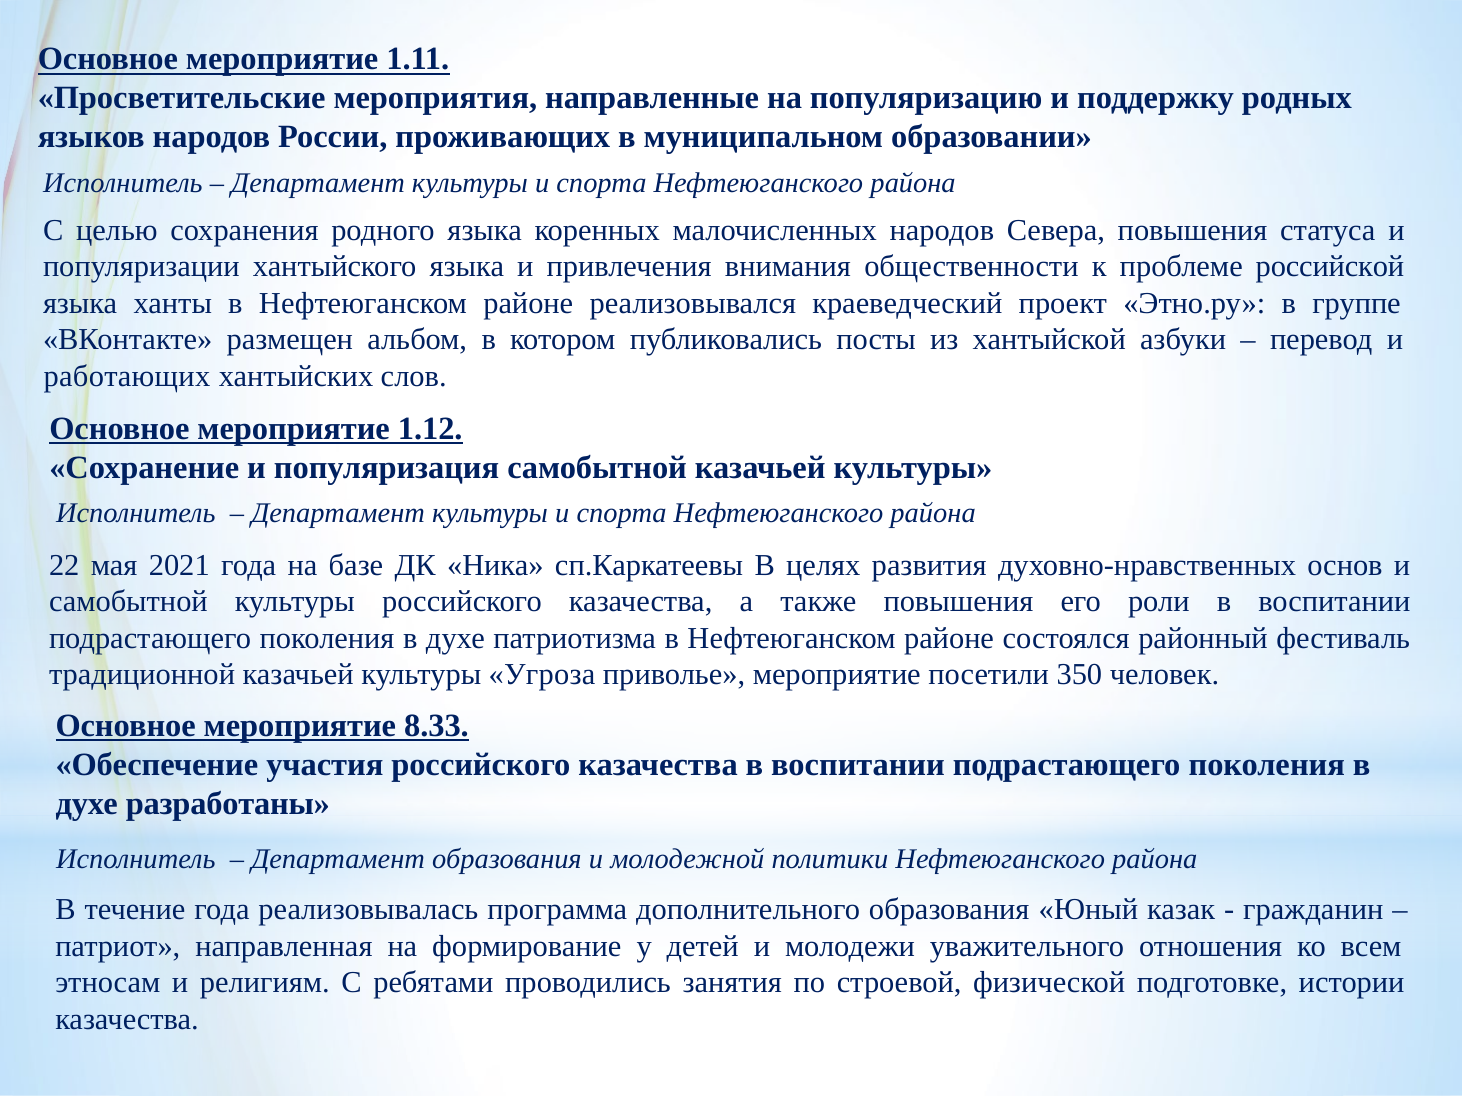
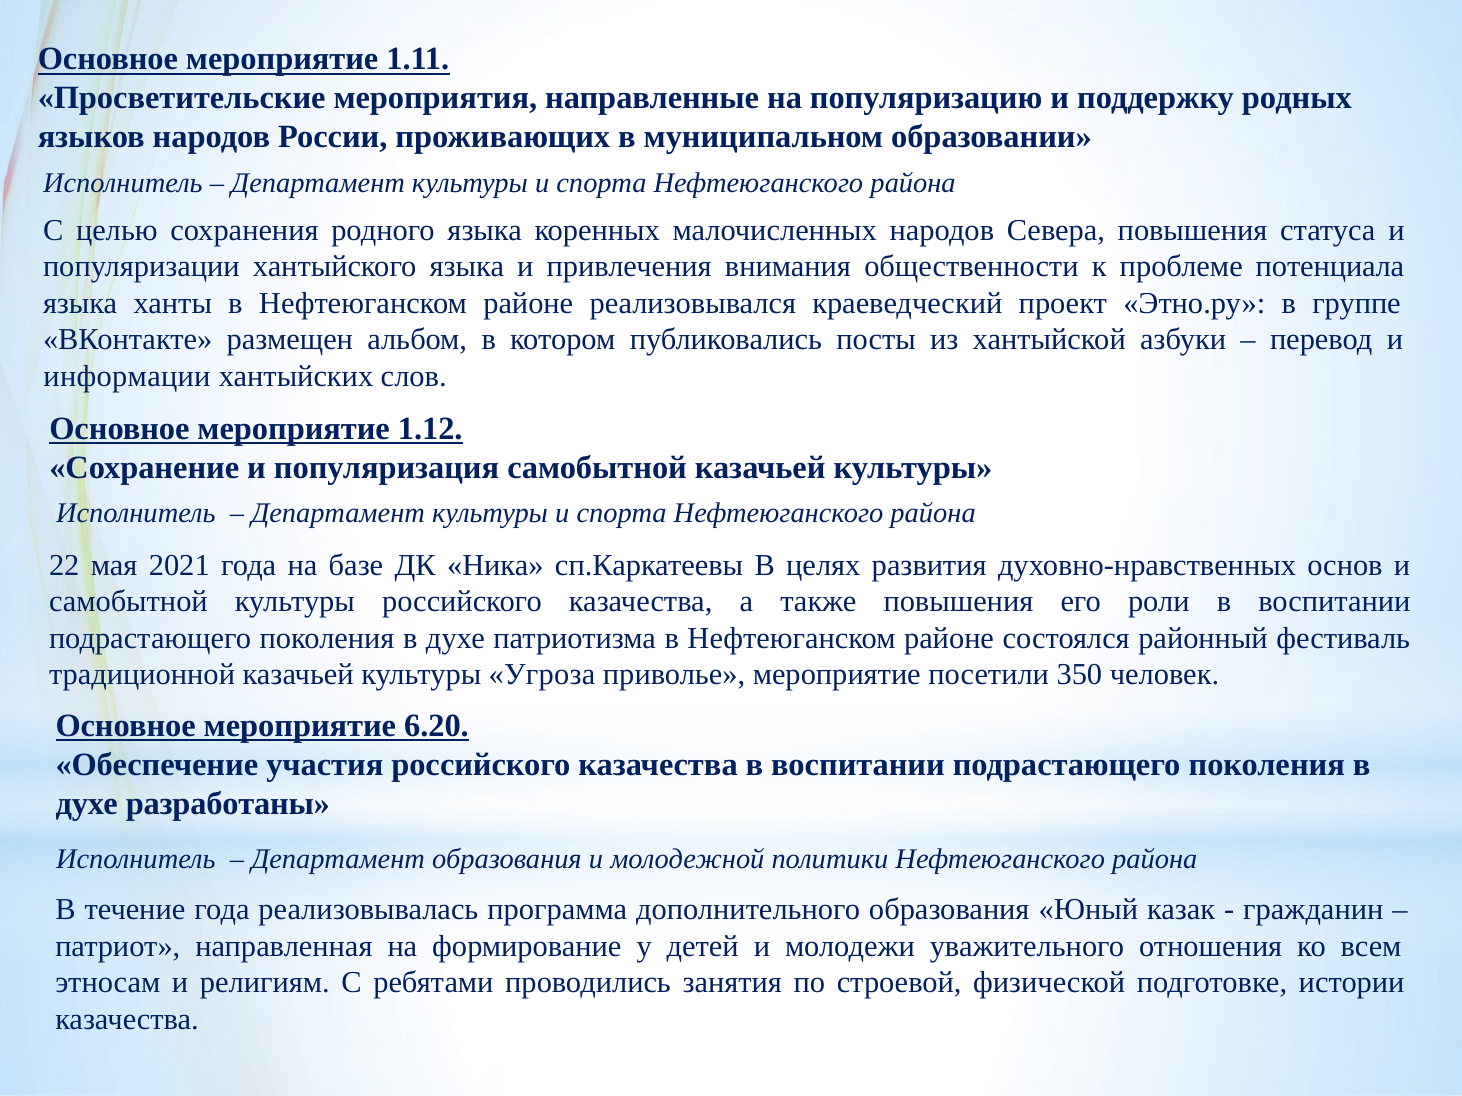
российской: российской -> потенциала
работающих: работающих -> информации
8.33: 8.33 -> 6.20
